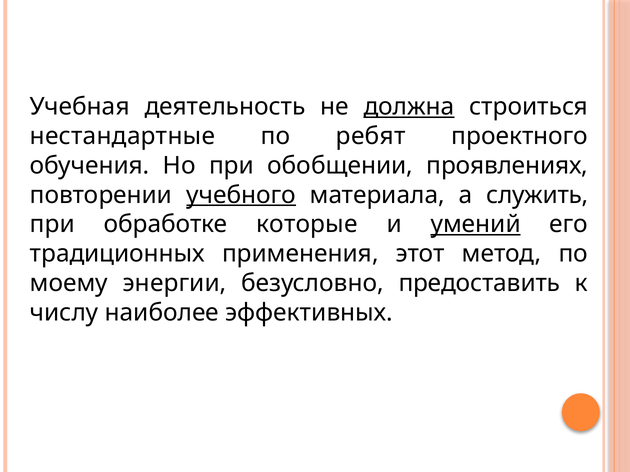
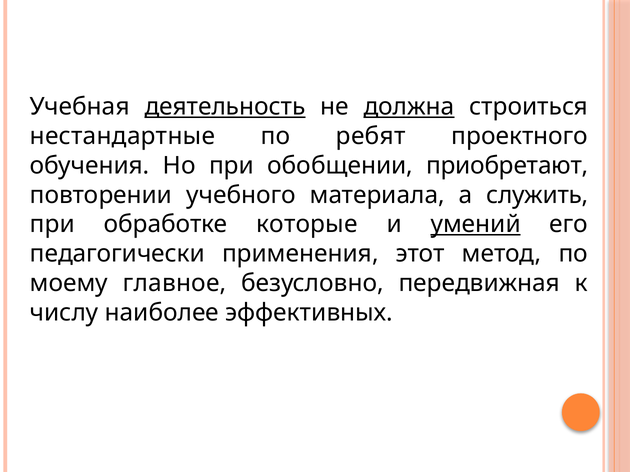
деятельность underline: none -> present
проявлениях: проявлениях -> приобретают
учебного underline: present -> none
традиционных: традиционных -> педагогически
энергии: энергии -> главное
предоставить: предоставить -> передвижная
